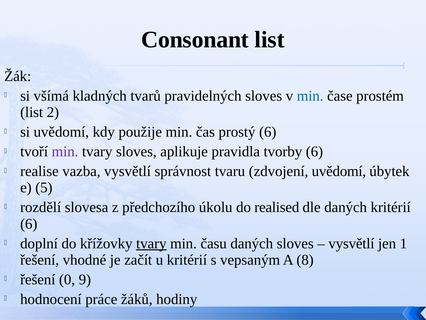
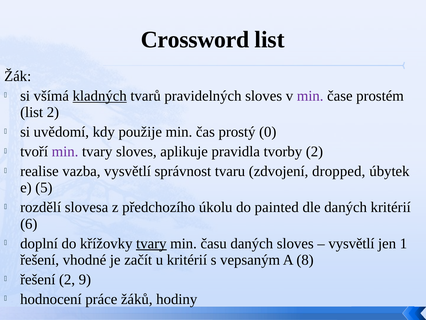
Consonant: Consonant -> Crossword
kladných underline: none -> present
min at (310, 96) colour: blue -> purple
prostý 6: 6 -> 0
tvorby 6: 6 -> 2
zdvojení uvědomí: uvědomí -> dropped
realised: realised -> painted
řešení 0: 0 -> 2
